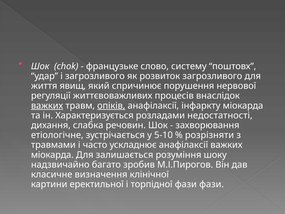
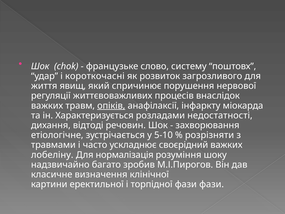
і загрозливого: загрозливого -> короткочасні
важких at (47, 105) underline: present -> none
слабка: слабка -> відтоді
ускладнює анафілаксії: анафілаксії -> своєрідний
міокарда at (52, 155): міокарда -> лобеліну
залишається: залишається -> нормалізація
